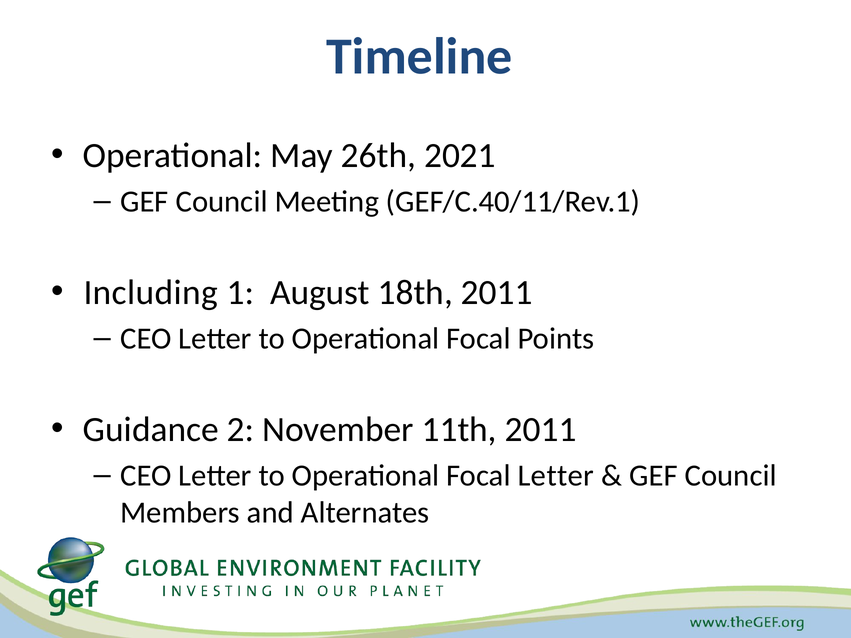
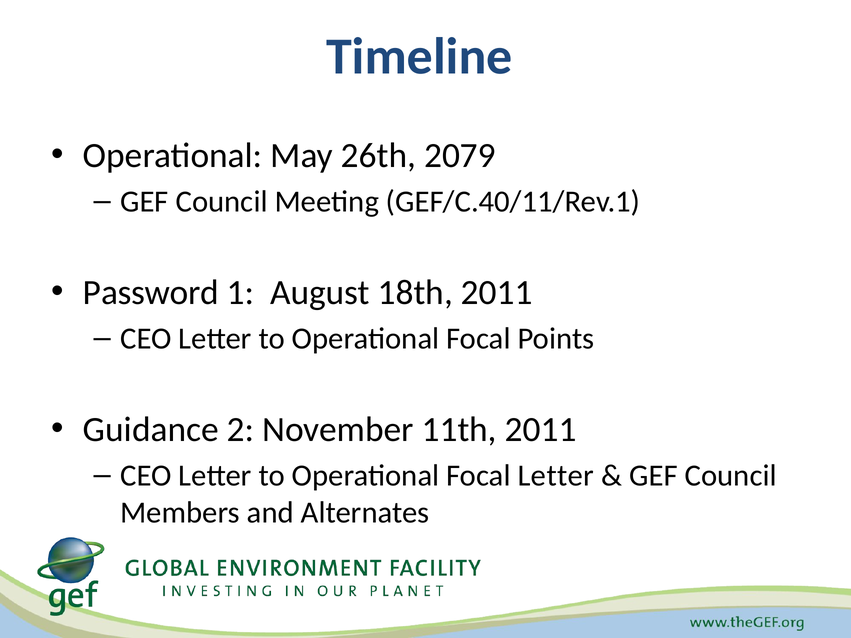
2021: 2021 -> 2079
Including: Including -> Password
